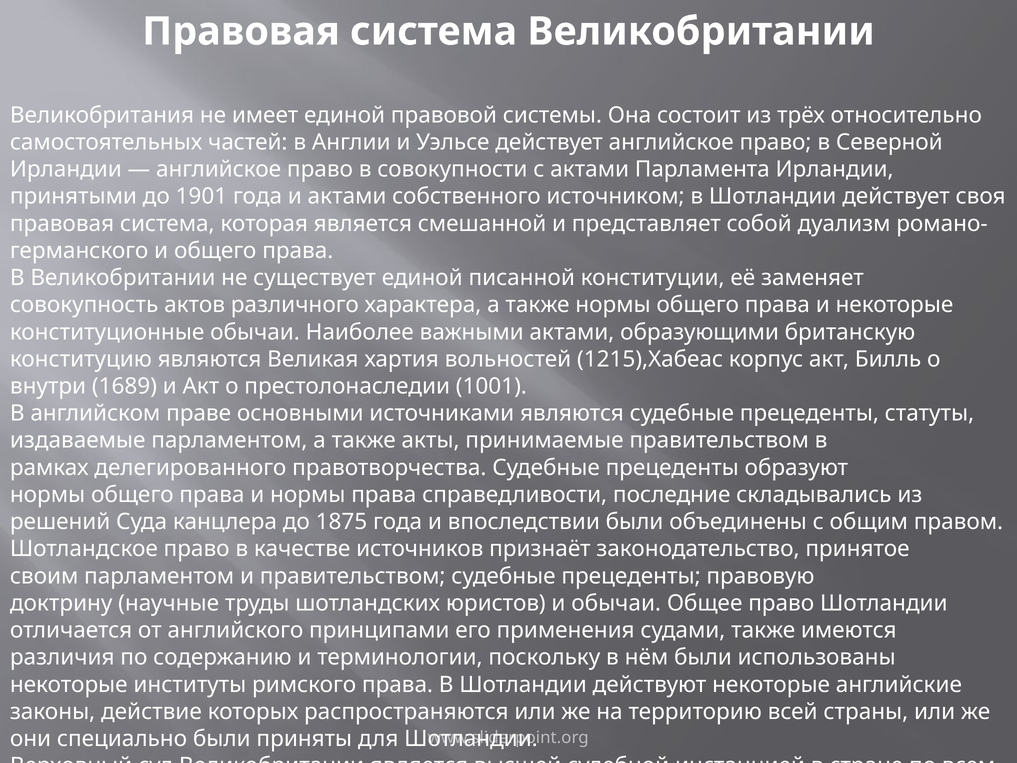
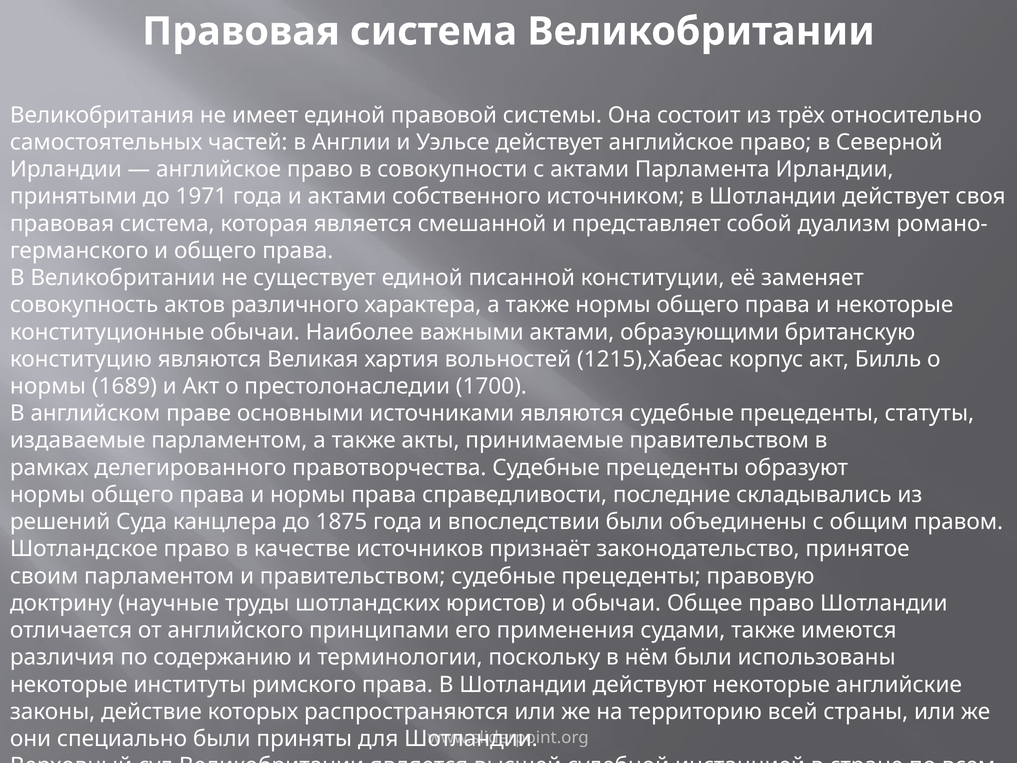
1901: 1901 -> 1971
внутри at (48, 386): внутри -> нормы
1001: 1001 -> 1700
